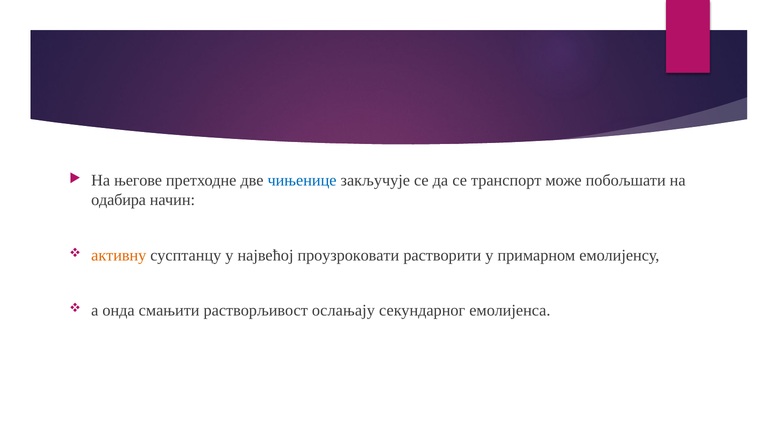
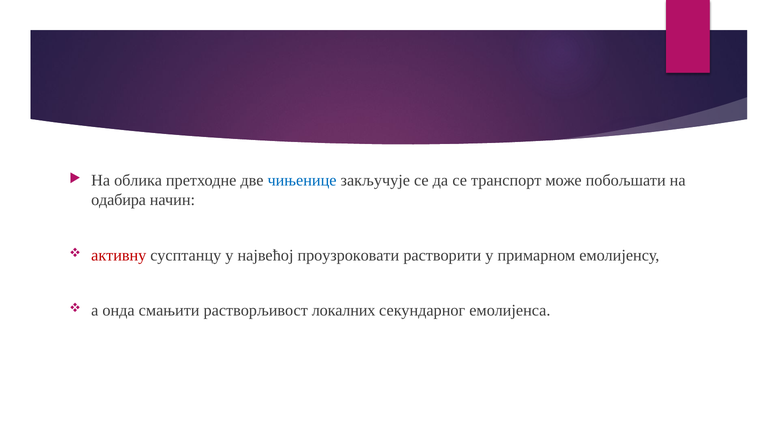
његове: његове -> облика
активну colour: orange -> red
ослањају: ослањају -> локалних
